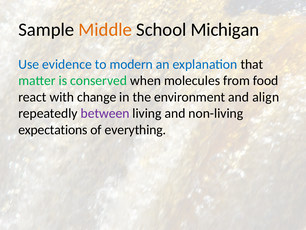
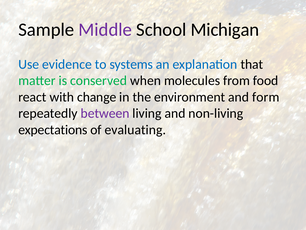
Middle colour: orange -> purple
modern: modern -> systems
align: align -> form
everything: everything -> evaluating
